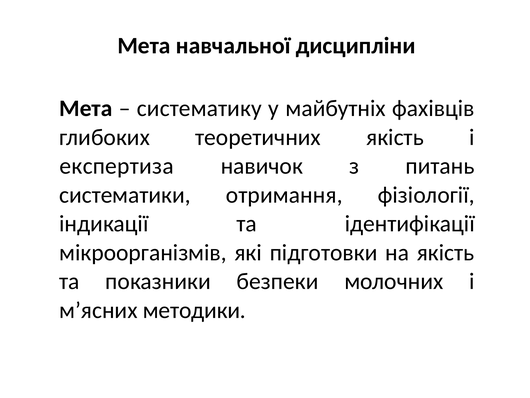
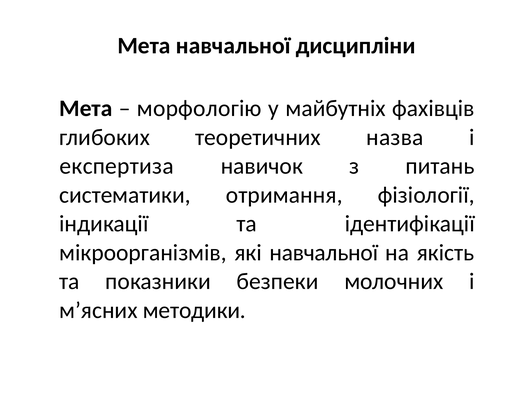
систематику: систематику -> морфологію
теоретичних якість: якість -> назва
які підготовки: підготовки -> навчальної
